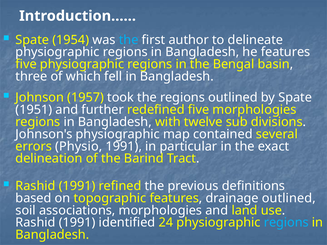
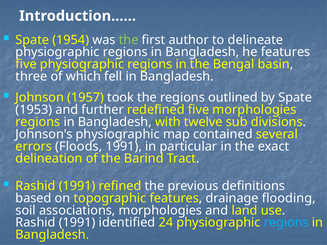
the at (129, 40) colour: light blue -> light green
1951: 1951 -> 1953
Physio: Physio -> Floods
drainage outlined: outlined -> flooding
